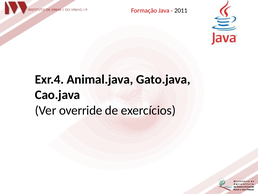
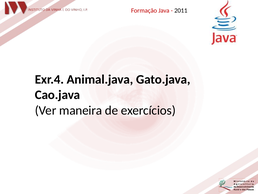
override: override -> maneira
